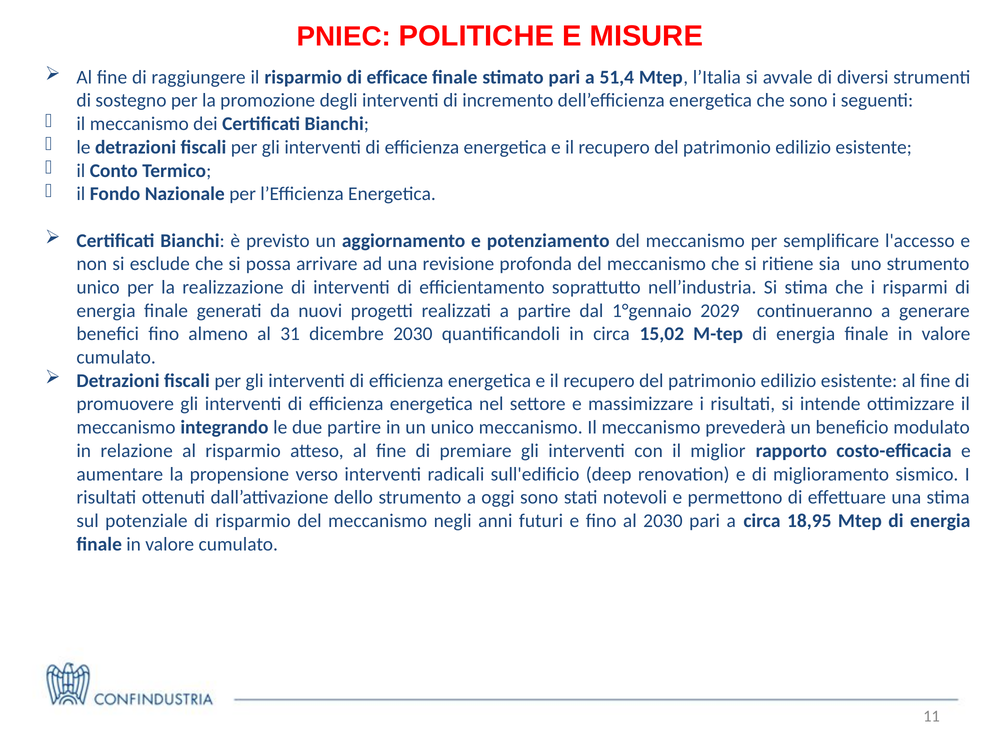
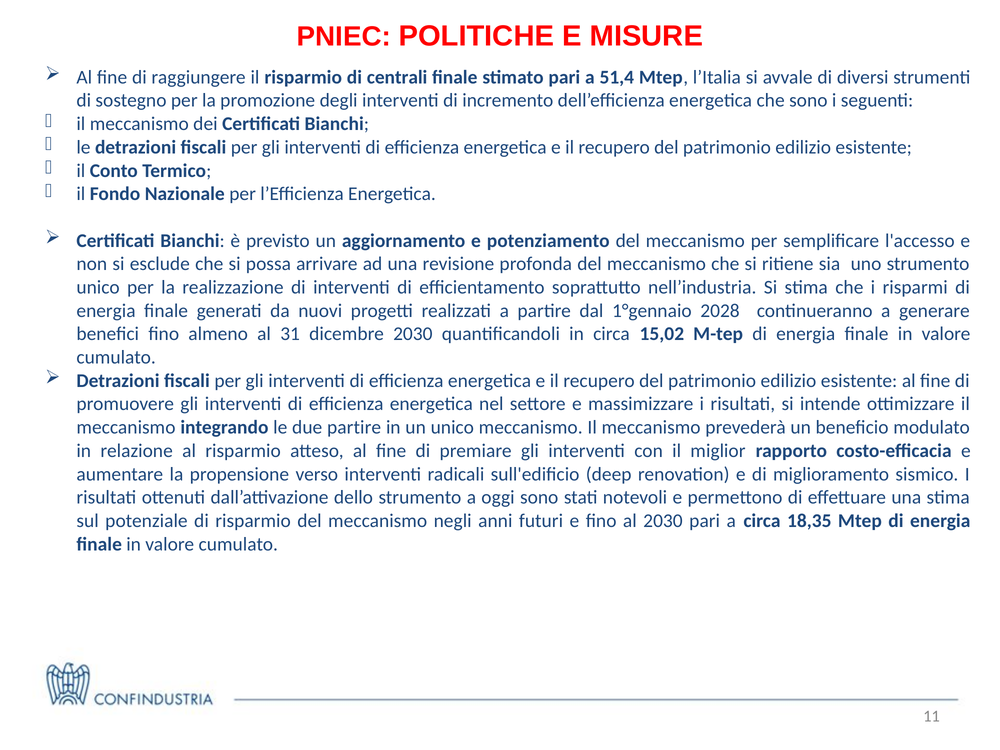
efficace: efficace -> centrali
2029: 2029 -> 2028
18,95: 18,95 -> 18,35
